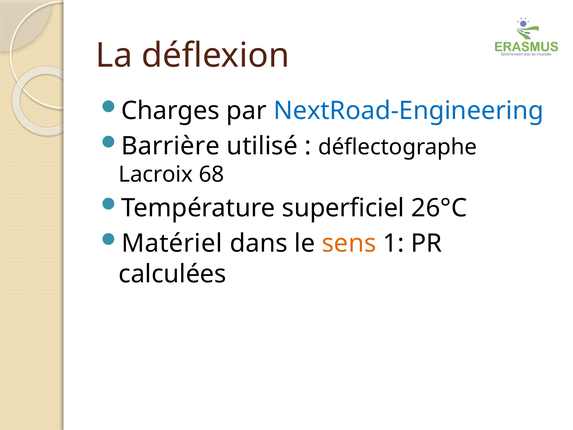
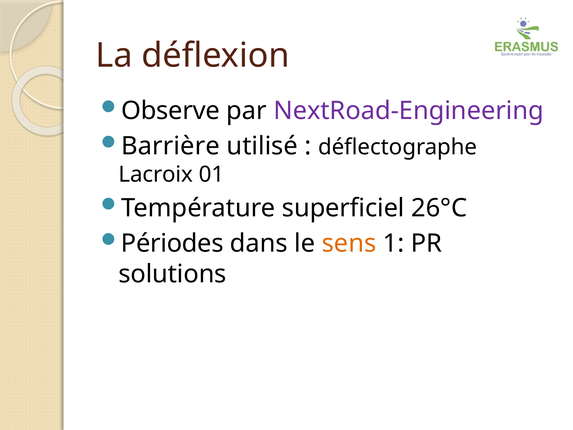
Charges: Charges -> Observe
NextRoad-Engineering colour: blue -> purple
68: 68 -> 01
Matériel: Matériel -> Périodes
calculées: calculées -> solutions
